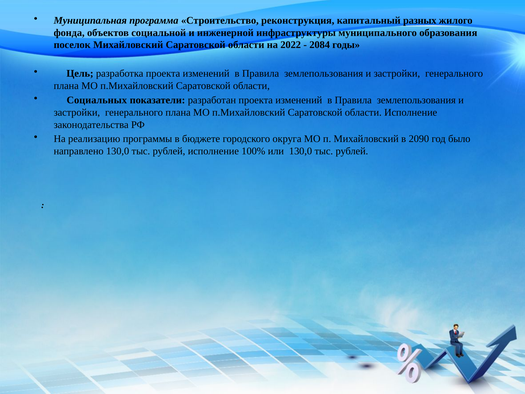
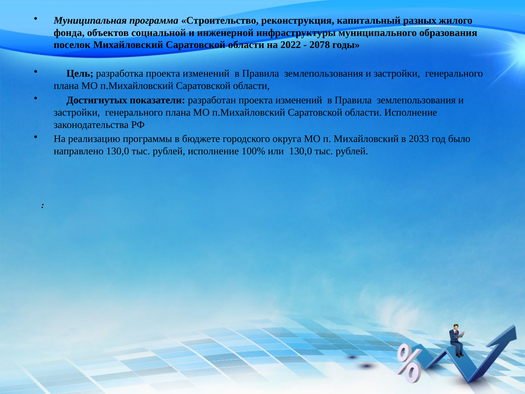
2084: 2084 -> 2078
Социальных: Социальных -> Достигнутых
2090: 2090 -> 2033
